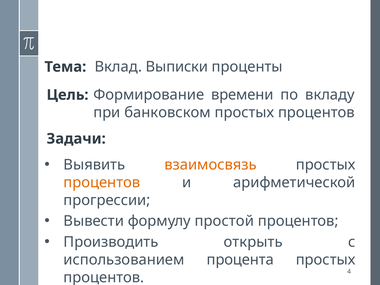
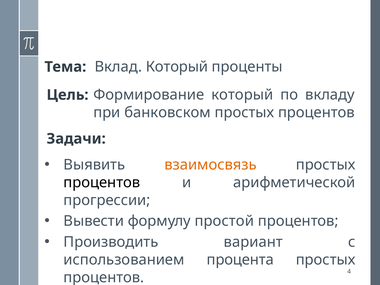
Вклад Выписки: Выписки -> Который
Формирование времени: времени -> который
процентов at (102, 182) colour: orange -> black
открыть: открыть -> вариант
